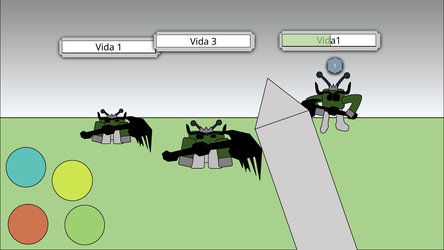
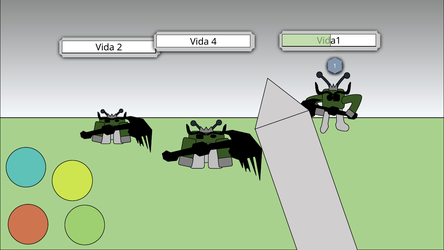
3: 3 -> 4
Vida 1: 1 -> 2
